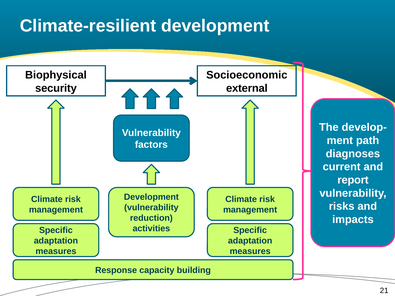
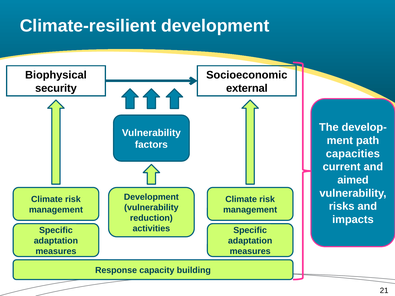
diagnoses: diagnoses -> capacities
report: report -> aimed
